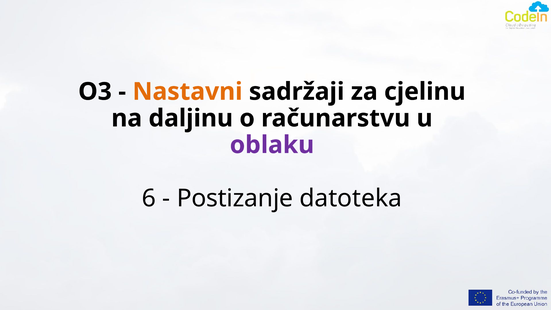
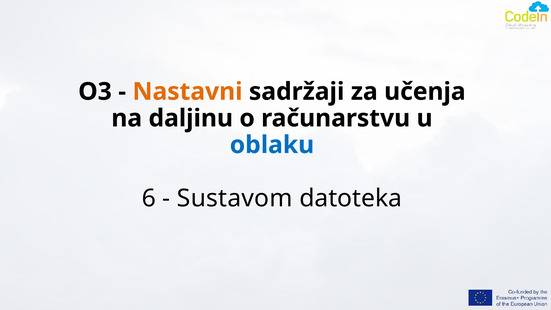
cjelinu: cjelinu -> učenja
oblaku colour: purple -> blue
Postizanje: Postizanje -> Sustavom
